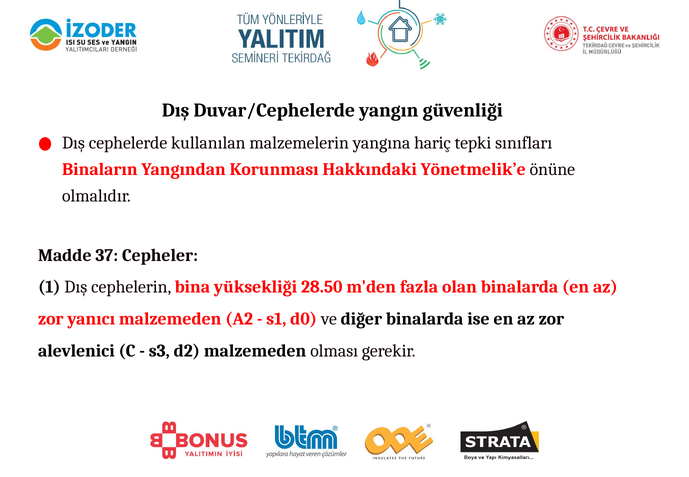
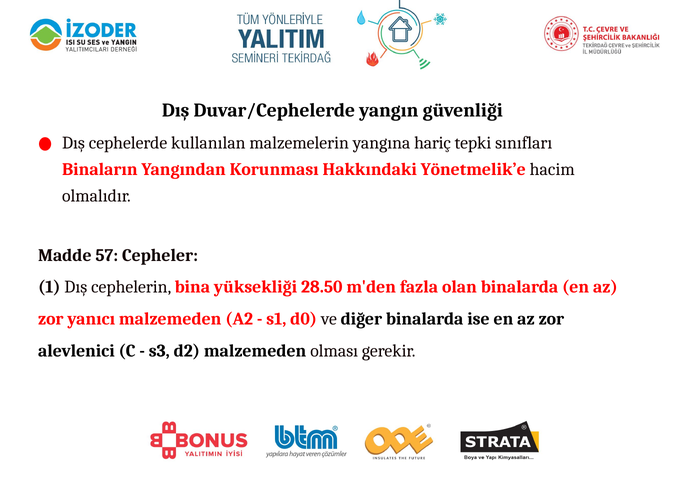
önüne: önüne -> hacim
37: 37 -> 57
